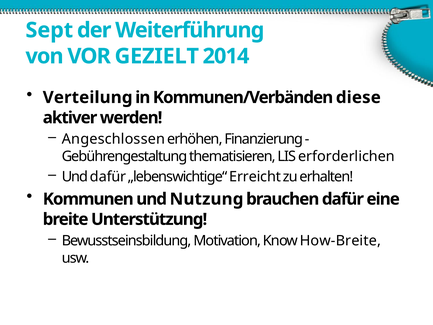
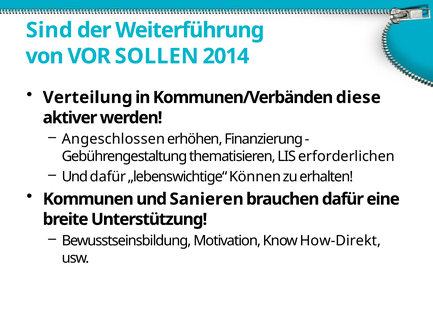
Sept: Sept -> Sind
GEZIELT: GEZIELT -> SOLLEN
Erreicht: Erreicht -> Können
Nutzung: Nutzung -> Sanieren
How-Breite: How-Breite -> How-Direkt
